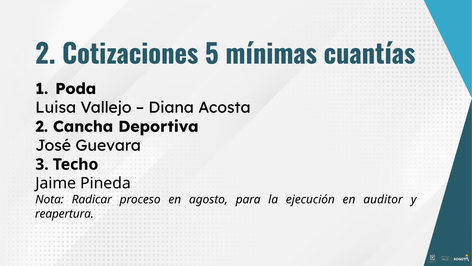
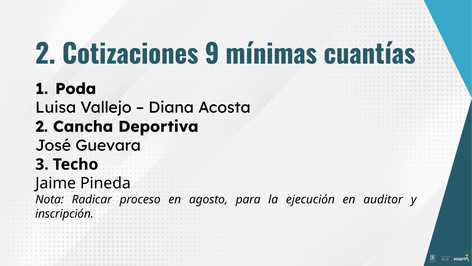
5: 5 -> 9
reapertura: reapertura -> inscripción
